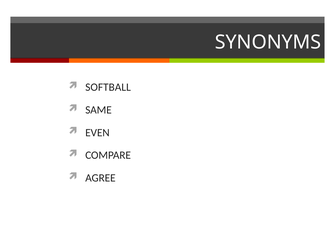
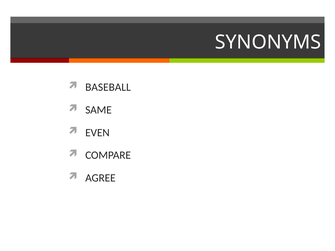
SOFTBALL: SOFTBALL -> BASEBALL
